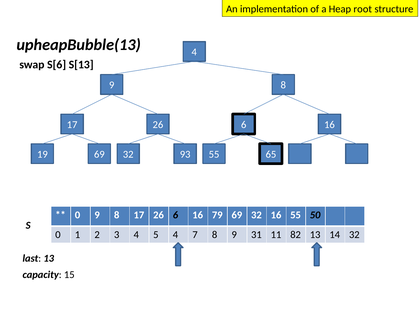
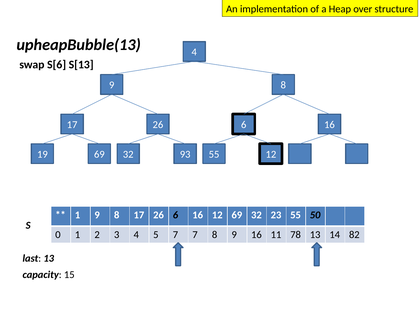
root: root -> over
55 65: 65 -> 12
0 at (78, 215): 0 -> 1
16 79: 79 -> 12
32 16: 16 -> 23
5 4: 4 -> 7
9 31: 31 -> 16
82: 82 -> 78
14 32: 32 -> 82
